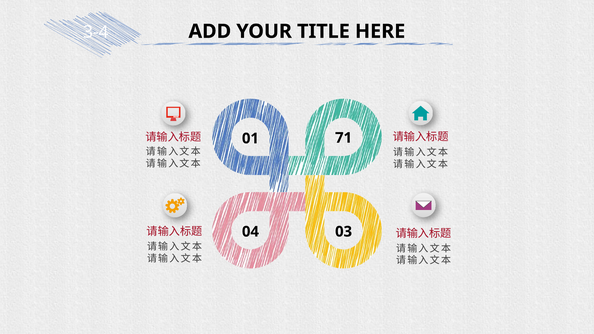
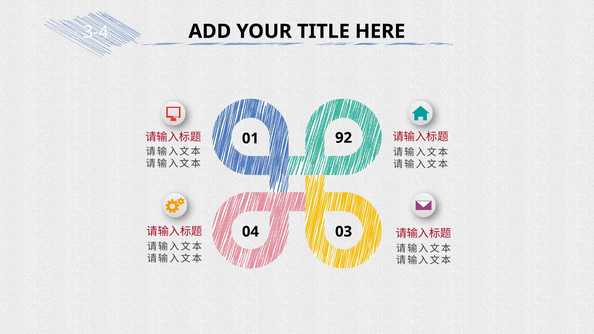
71: 71 -> 92
